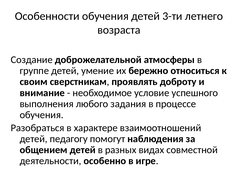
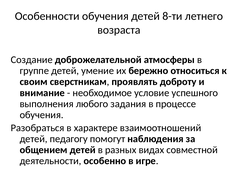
3-ти: 3-ти -> 8-ти
